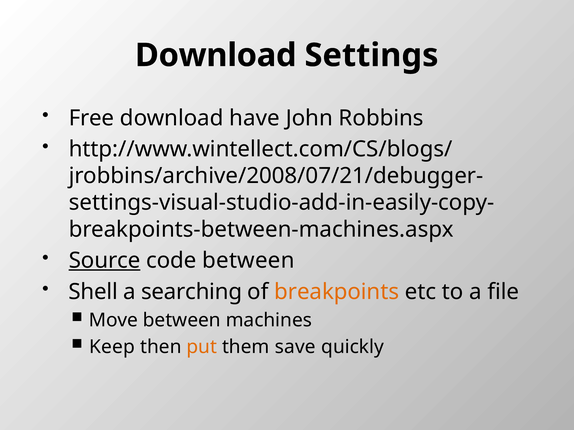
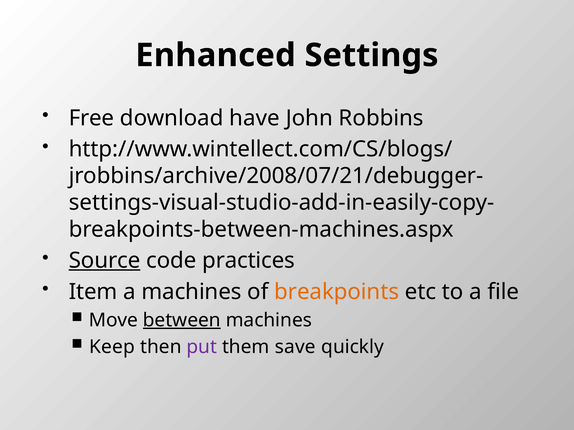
Download at (216, 55): Download -> Enhanced
code between: between -> practices
Shell: Shell -> Item
a searching: searching -> machines
between at (182, 320) underline: none -> present
put colour: orange -> purple
